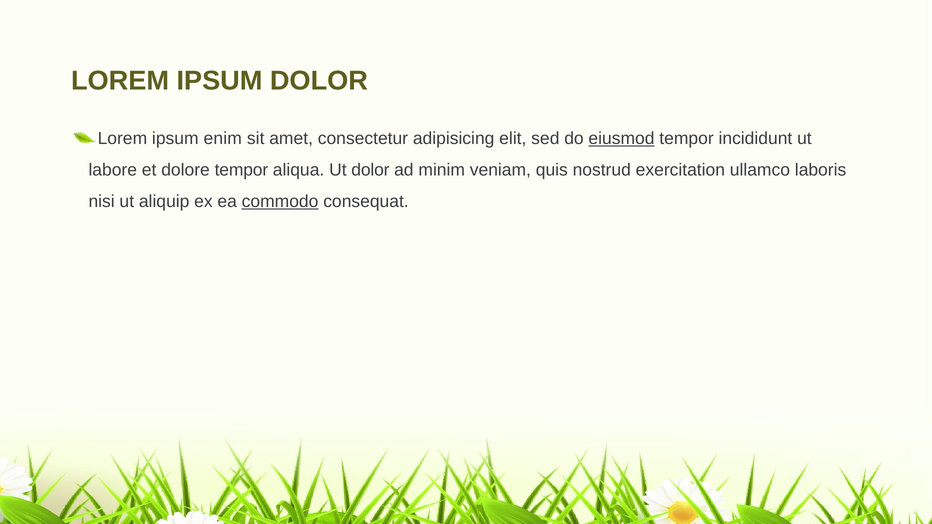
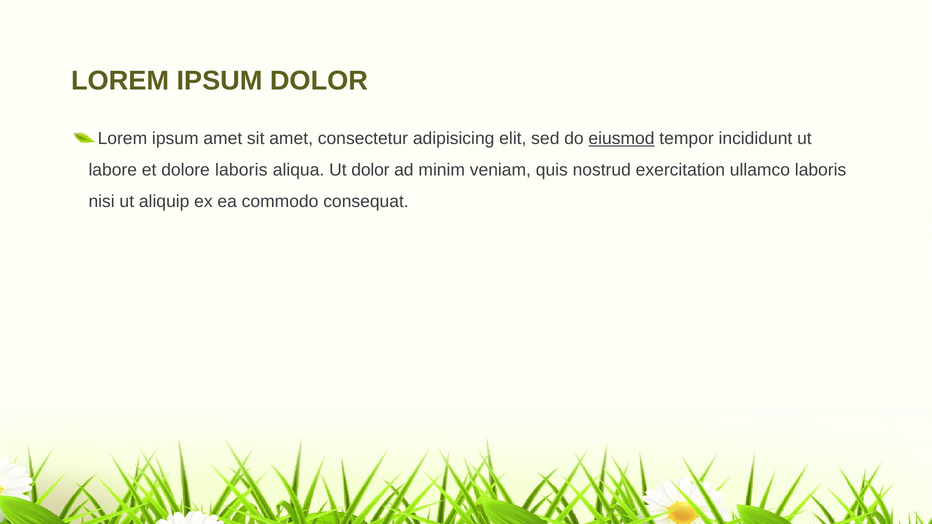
ipsum enim: enim -> amet
dolore tempor: tempor -> laboris
commodo underline: present -> none
